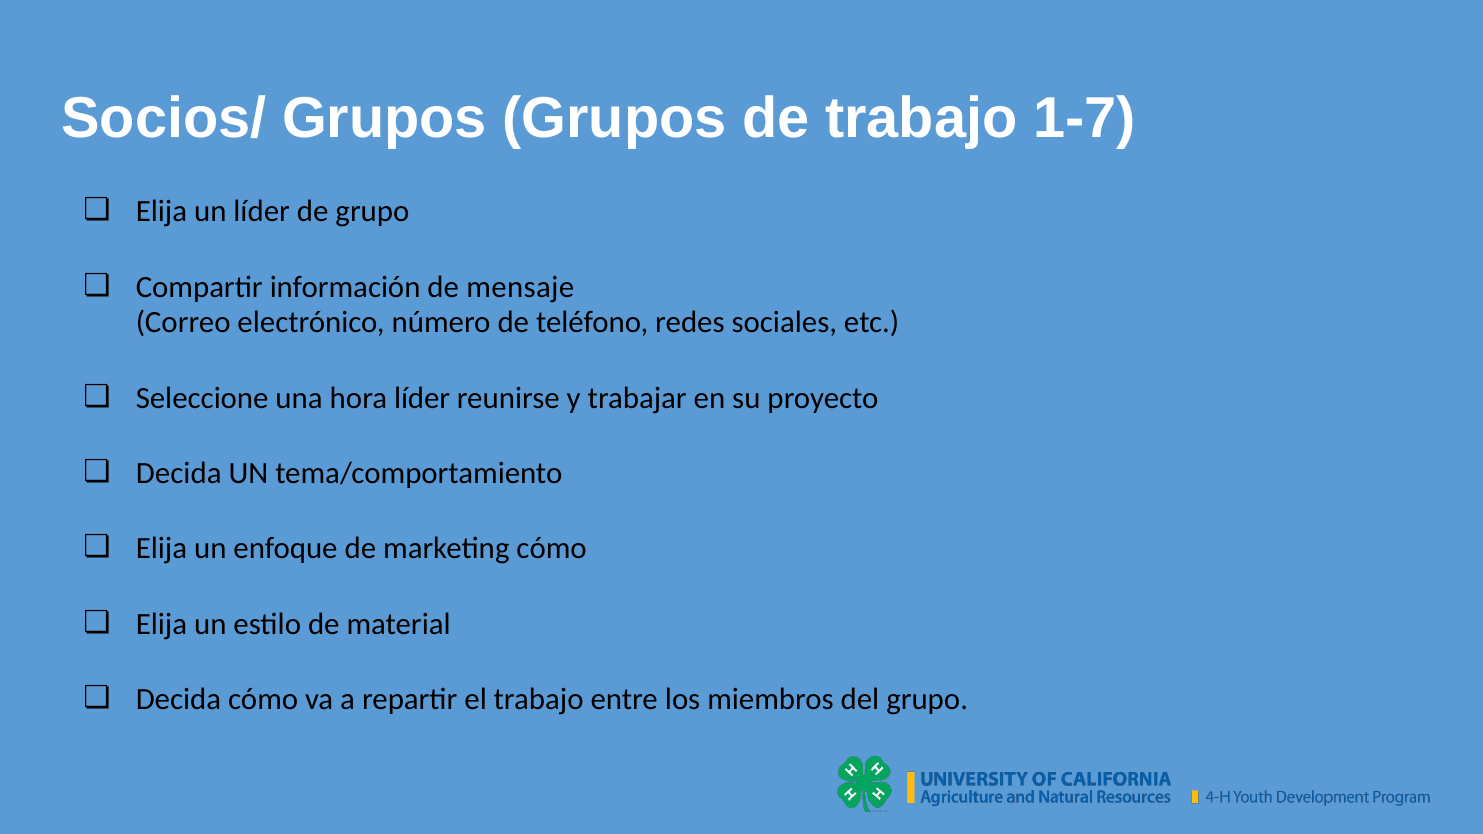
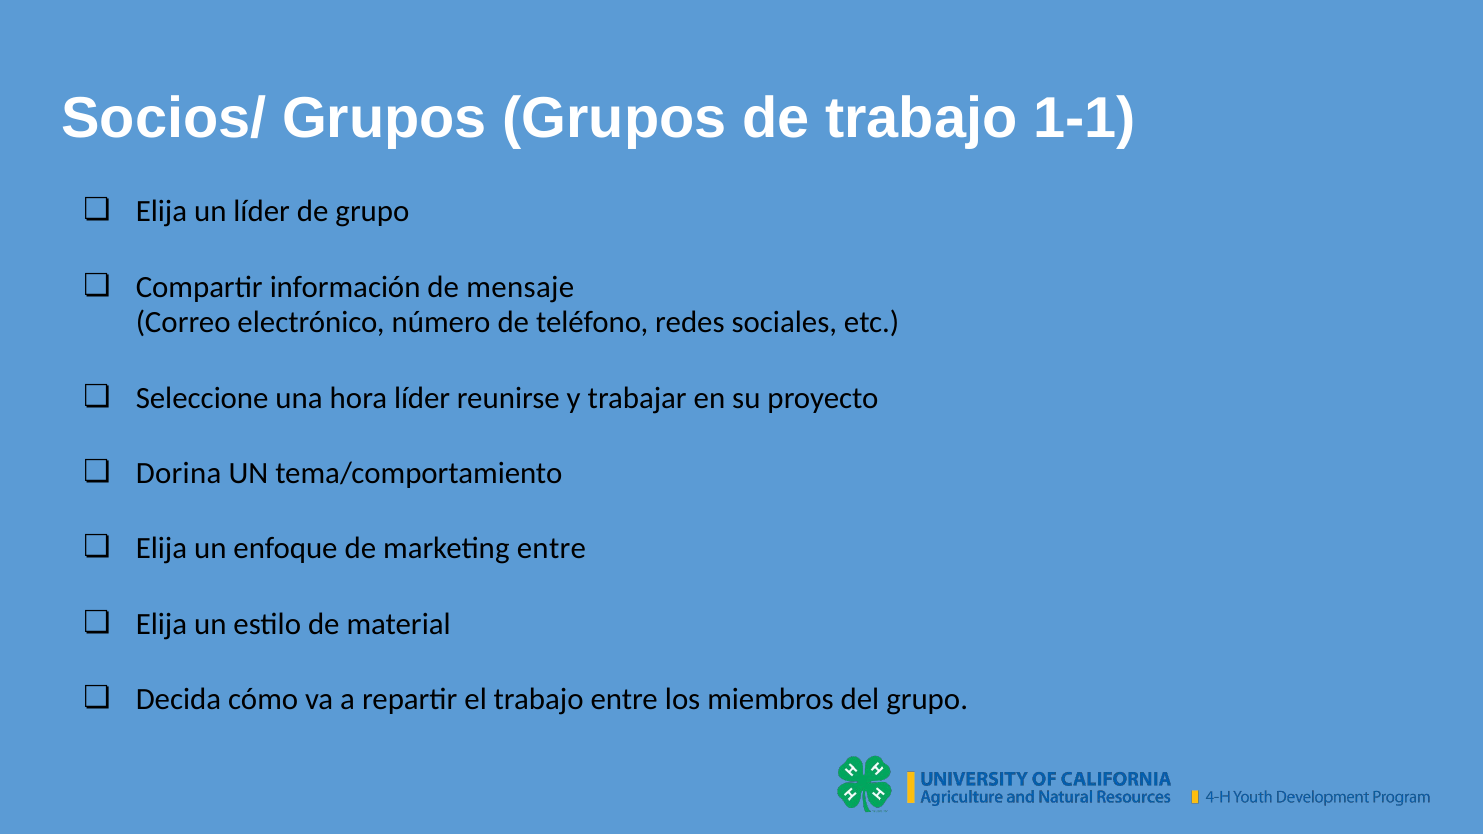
1-7: 1-7 -> 1-1
Decida at (179, 473): Decida -> Dorina
marketing cómo: cómo -> entre
